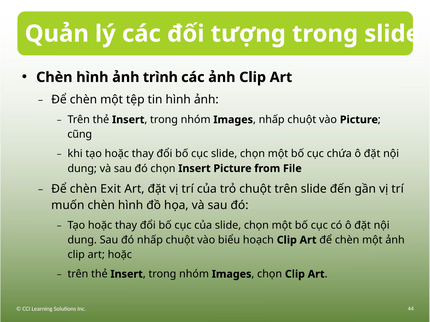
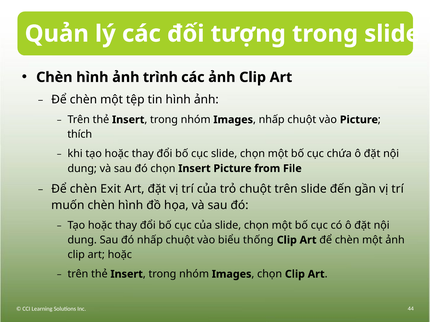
cũng: cũng -> thích
hoạch: hoạch -> thống
